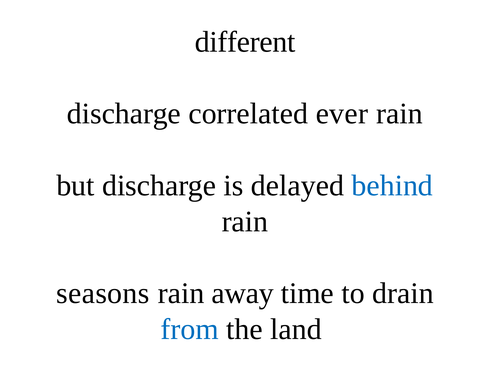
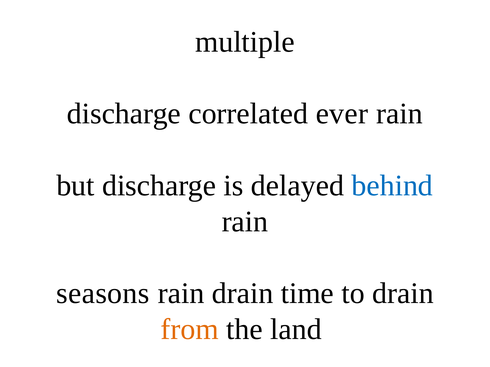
different: different -> multiple
rain away: away -> drain
from colour: blue -> orange
